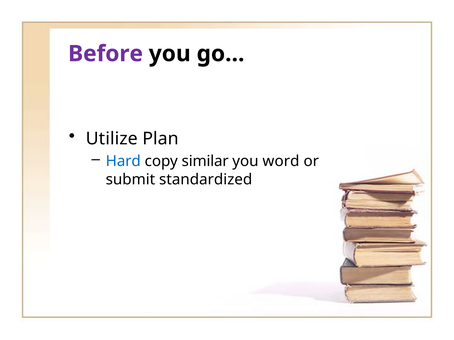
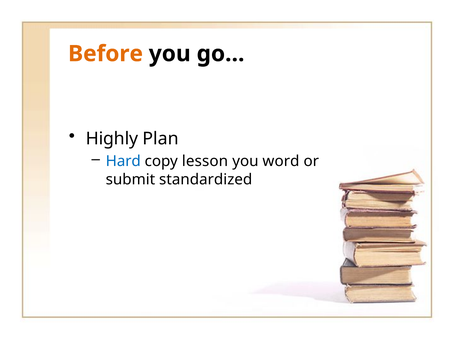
Before colour: purple -> orange
Utilize: Utilize -> Highly
similar: similar -> lesson
